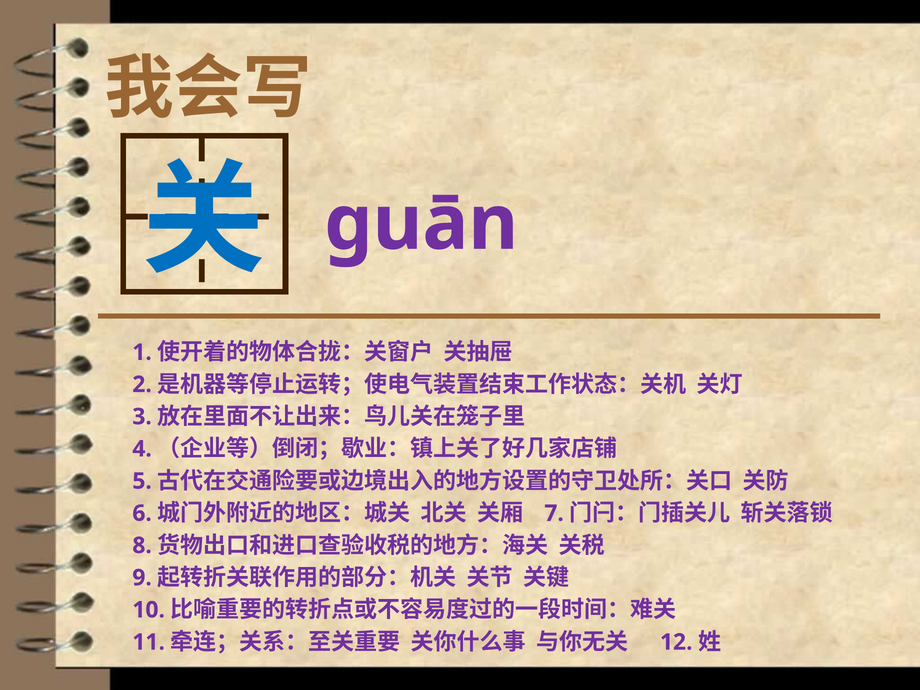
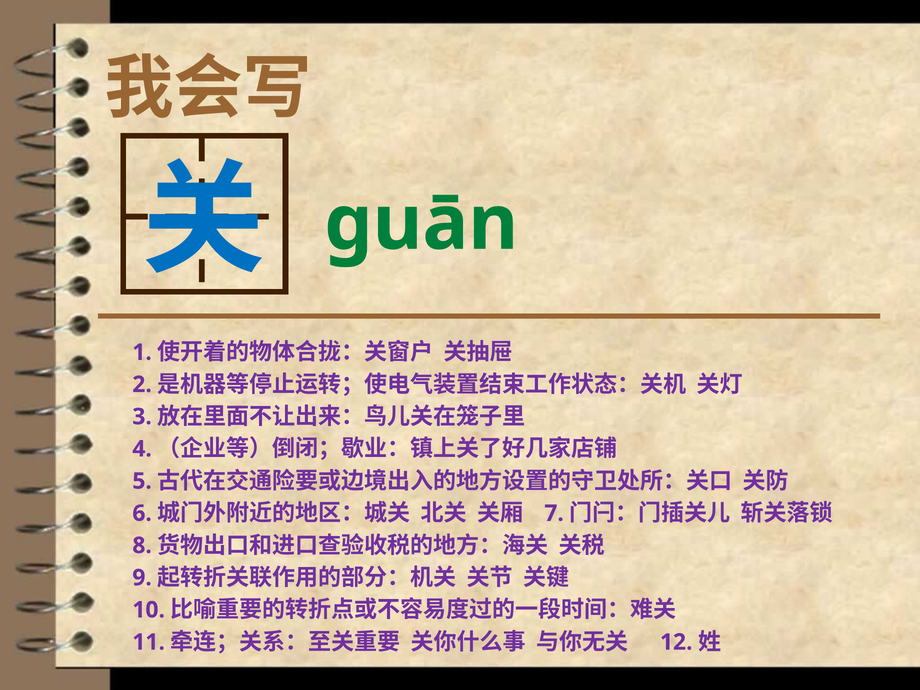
guān colour: purple -> green
